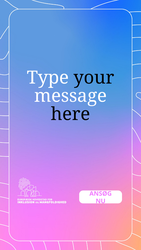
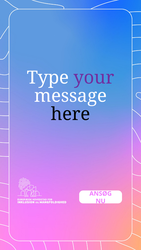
your colour: black -> purple
